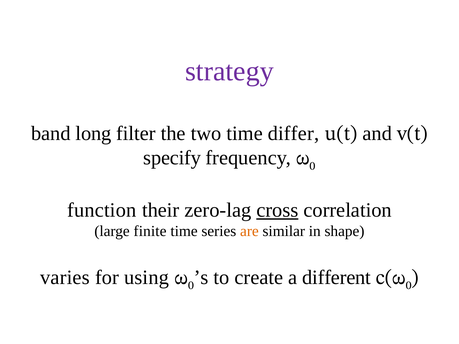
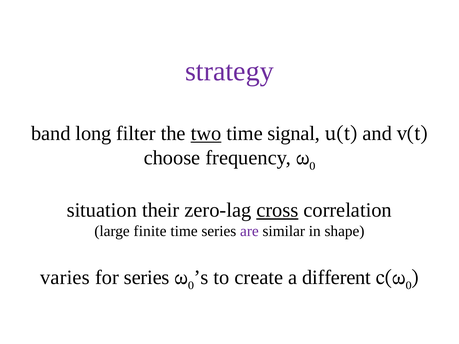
two underline: none -> present
differ: differ -> signal
specify: specify -> choose
function: function -> situation
are colour: orange -> purple
for using: using -> series
